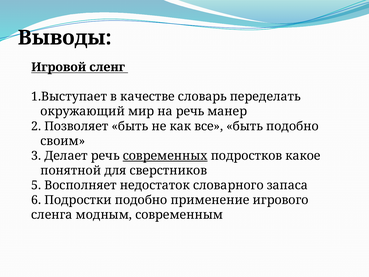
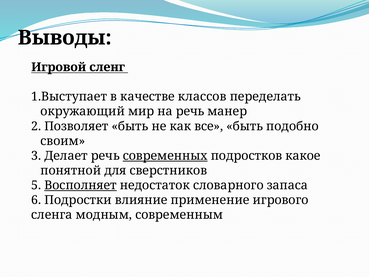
словарь: словарь -> классов
Восполняет underline: none -> present
Подростки подобно: подобно -> влияние
